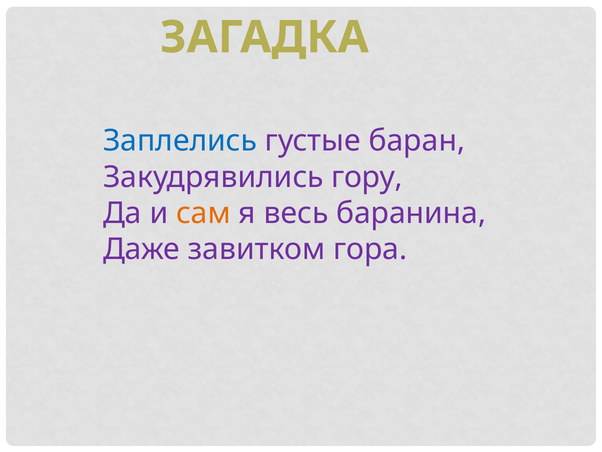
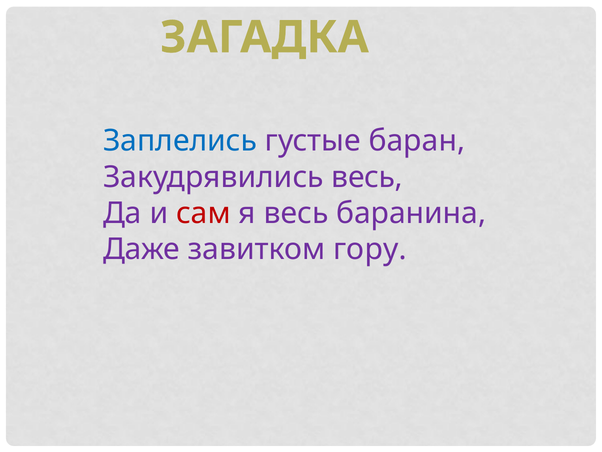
Закудрявились гору: гору -> весь
сам colour: orange -> red
гора: гора -> гору
